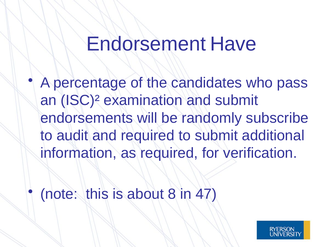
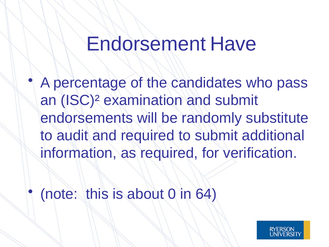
subscribe: subscribe -> substitute
8: 8 -> 0
47: 47 -> 64
